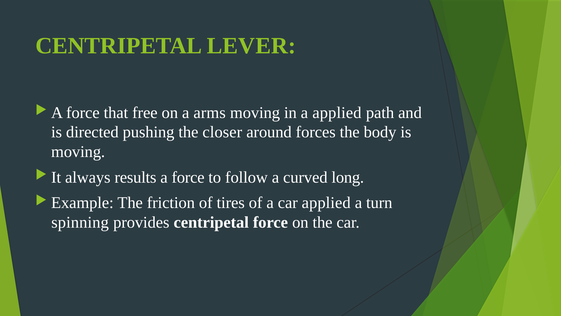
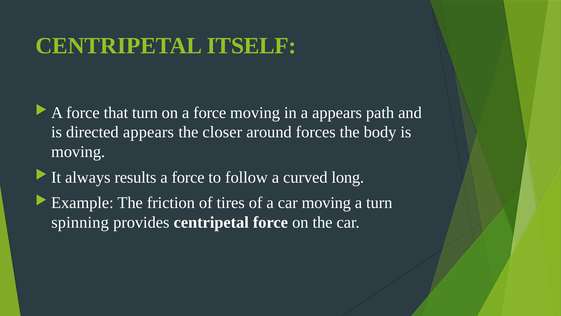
LEVER: LEVER -> ITSELF
that free: free -> turn
on a arms: arms -> force
a applied: applied -> appears
directed pushing: pushing -> appears
car applied: applied -> moving
